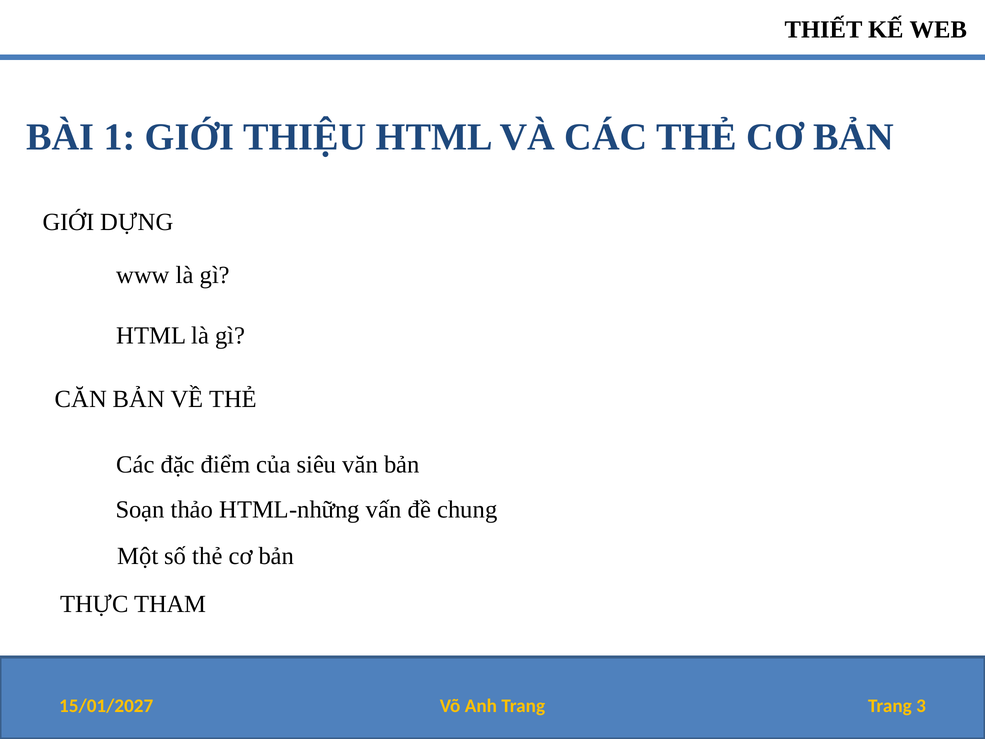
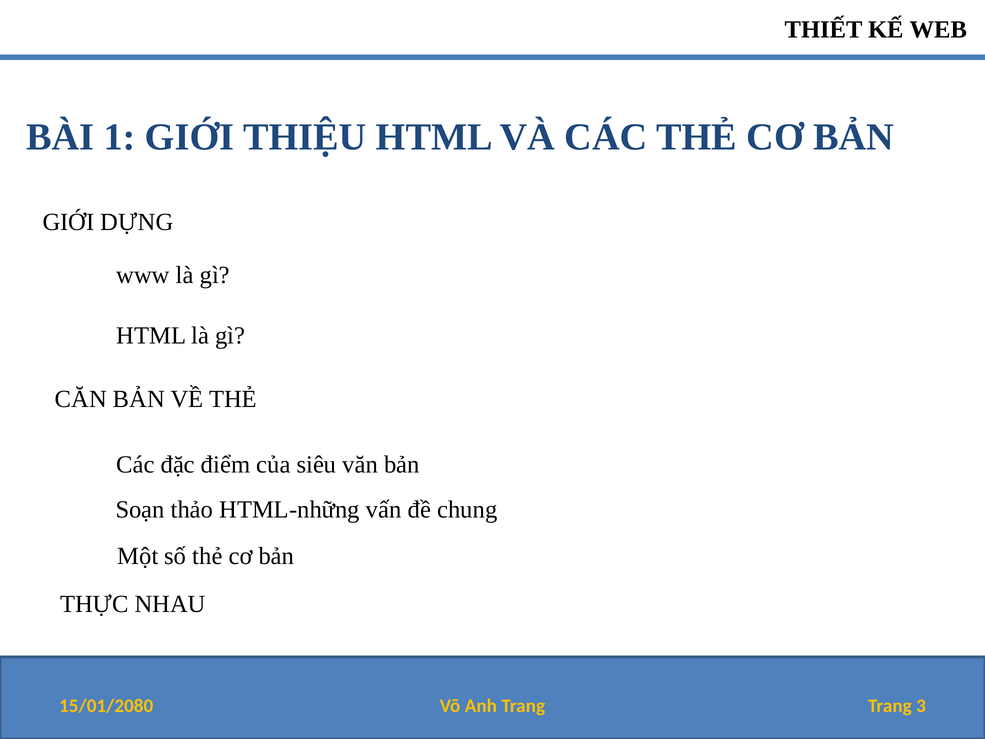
THAM: THAM -> NHAU
15/01/2027: 15/01/2027 -> 15/01/2080
